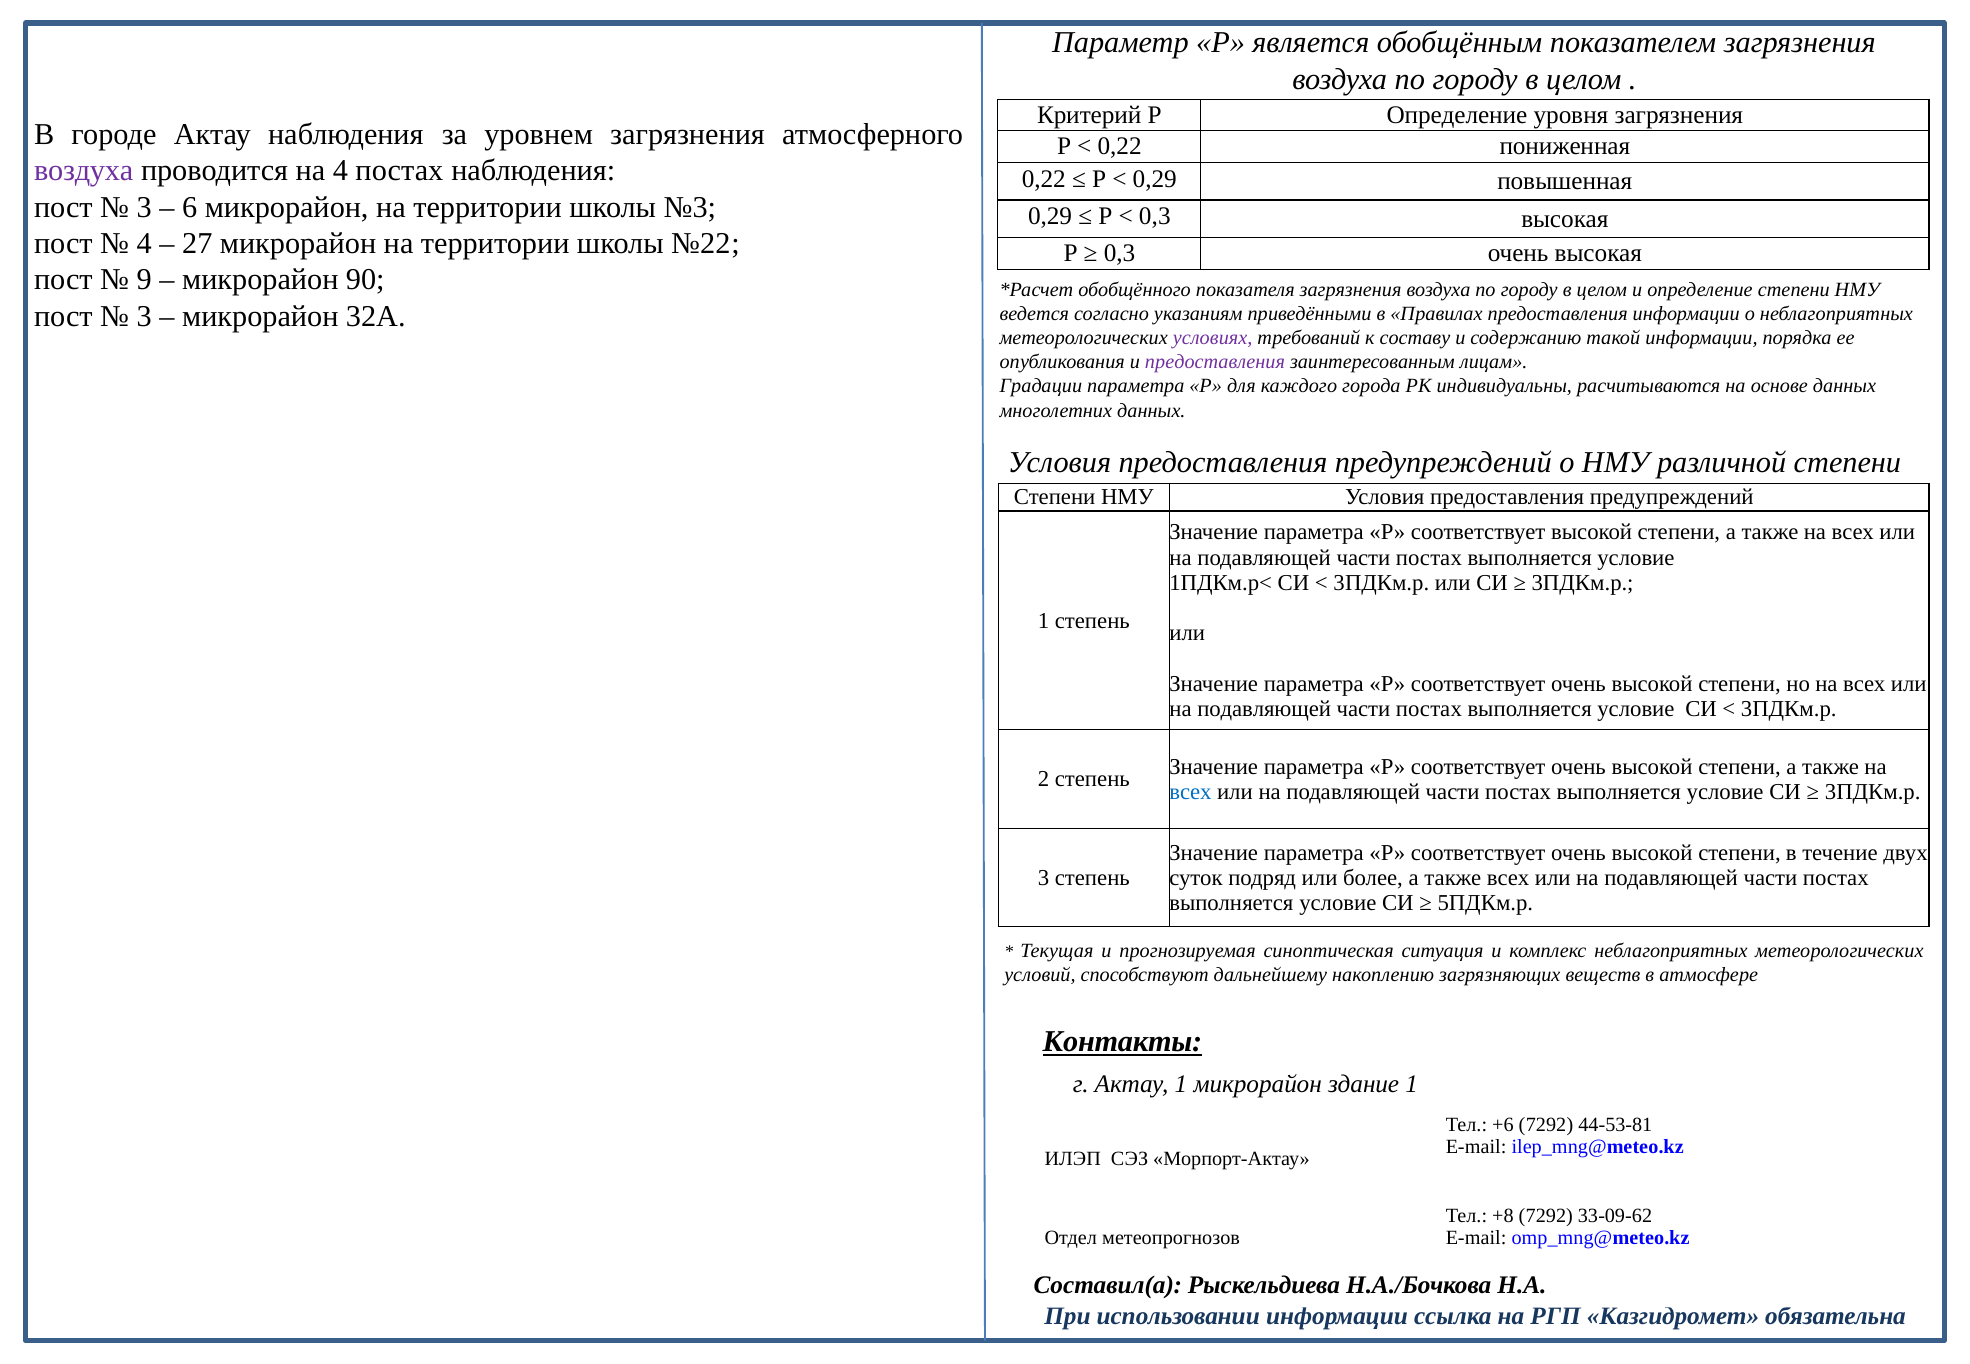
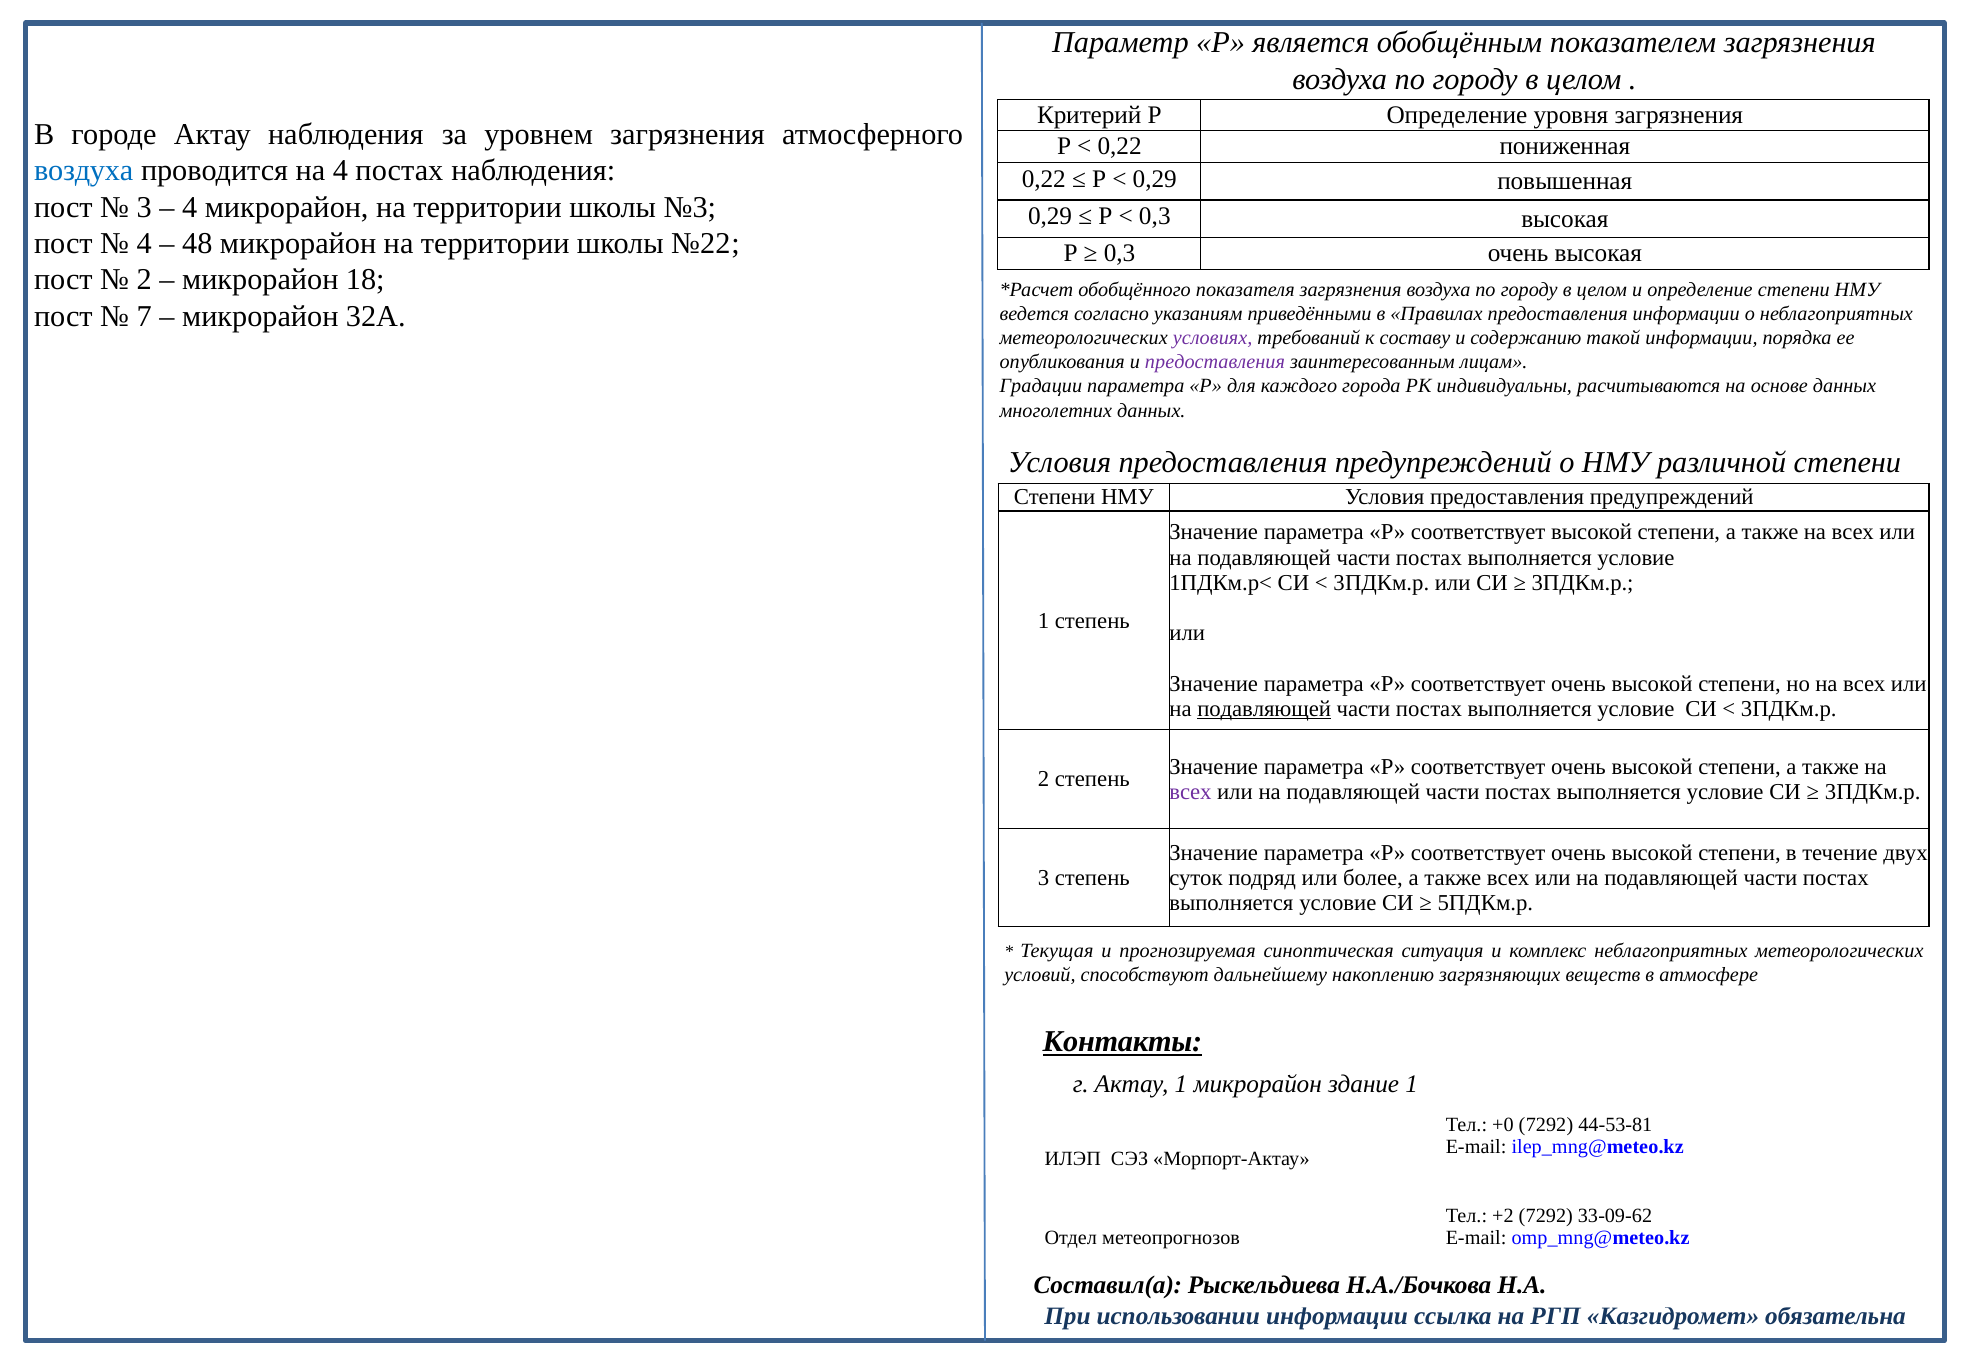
воздуха at (84, 171) colour: purple -> blue
6 at (190, 207): 6 -> 4
27: 27 -> 48
9 at (144, 280): 9 -> 2
90: 90 -> 18
3 at (144, 316): 3 -> 7
подавляющей at (1264, 709) underline: none -> present
всех at (1191, 792) colour: blue -> purple
+6: +6 -> +0
+8: +8 -> +2
